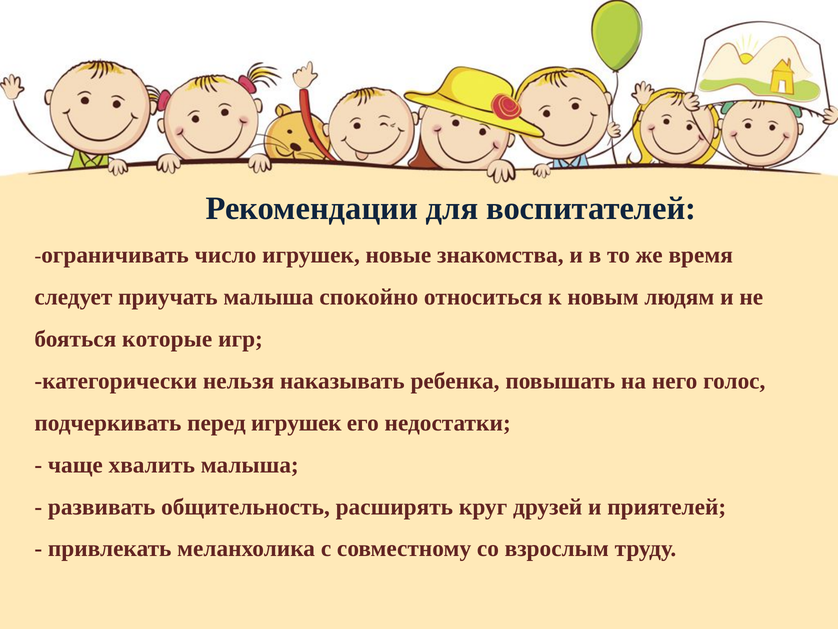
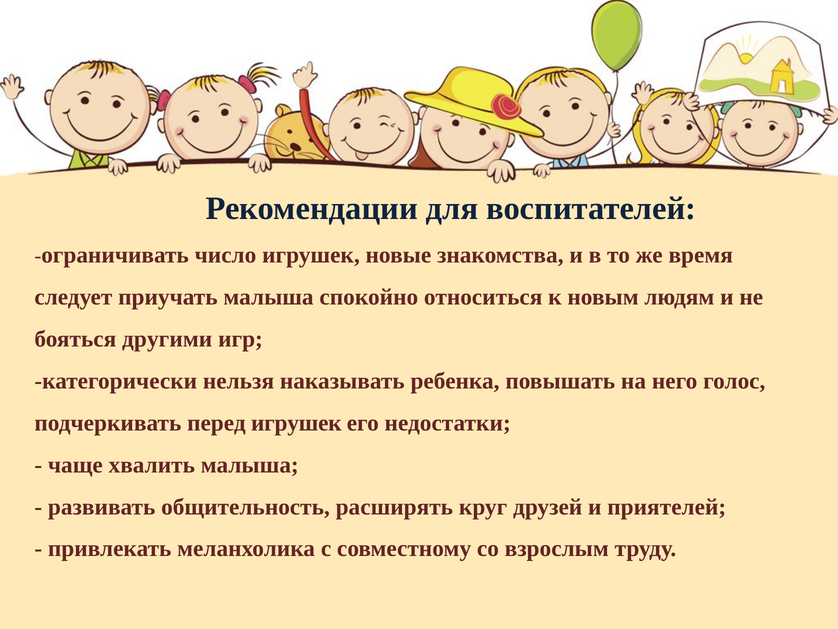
которые: которые -> другими
